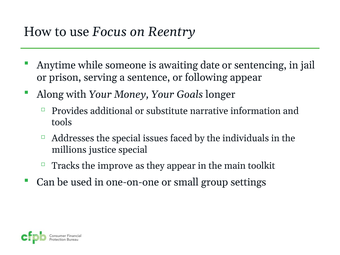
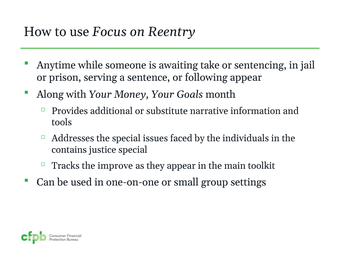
date: date -> take
longer: longer -> month
millions: millions -> contains
